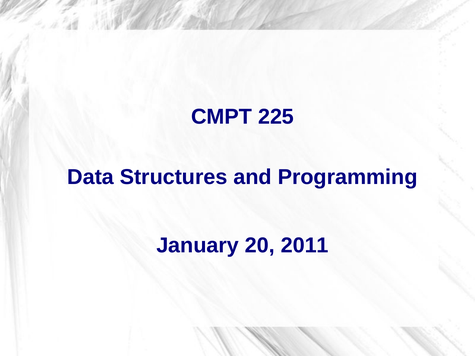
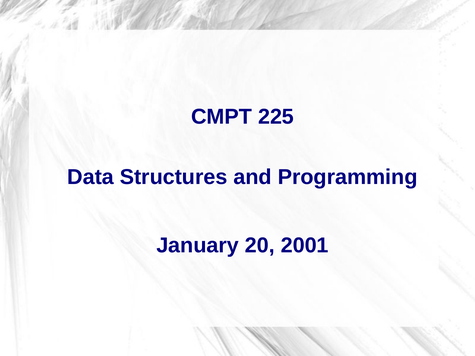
2011: 2011 -> 2001
